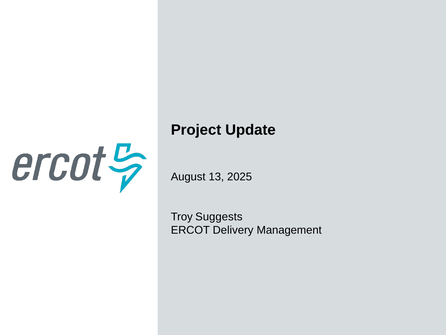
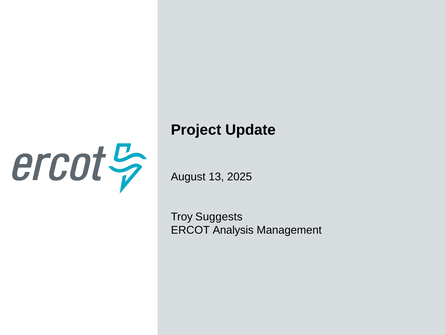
Delivery: Delivery -> Analysis
